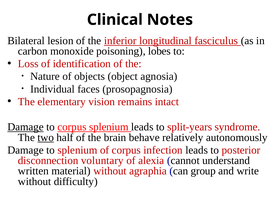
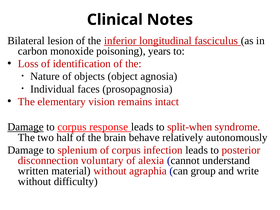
lobes: lobes -> years
corpus splenium: splenium -> response
split-years: split-years -> split-when
two underline: present -> none
